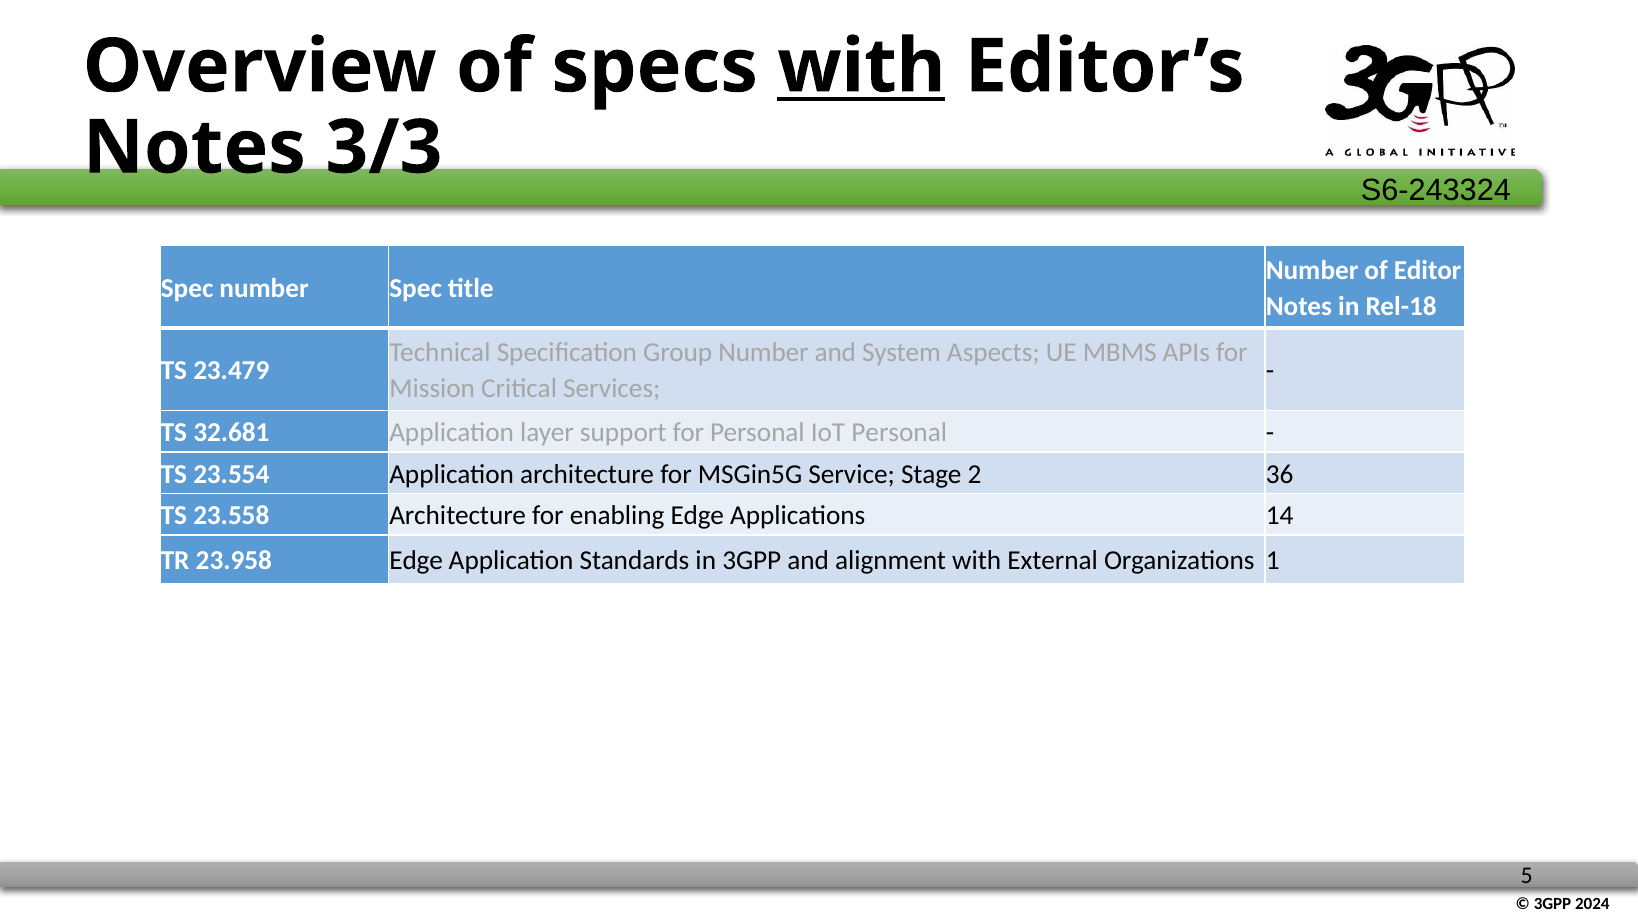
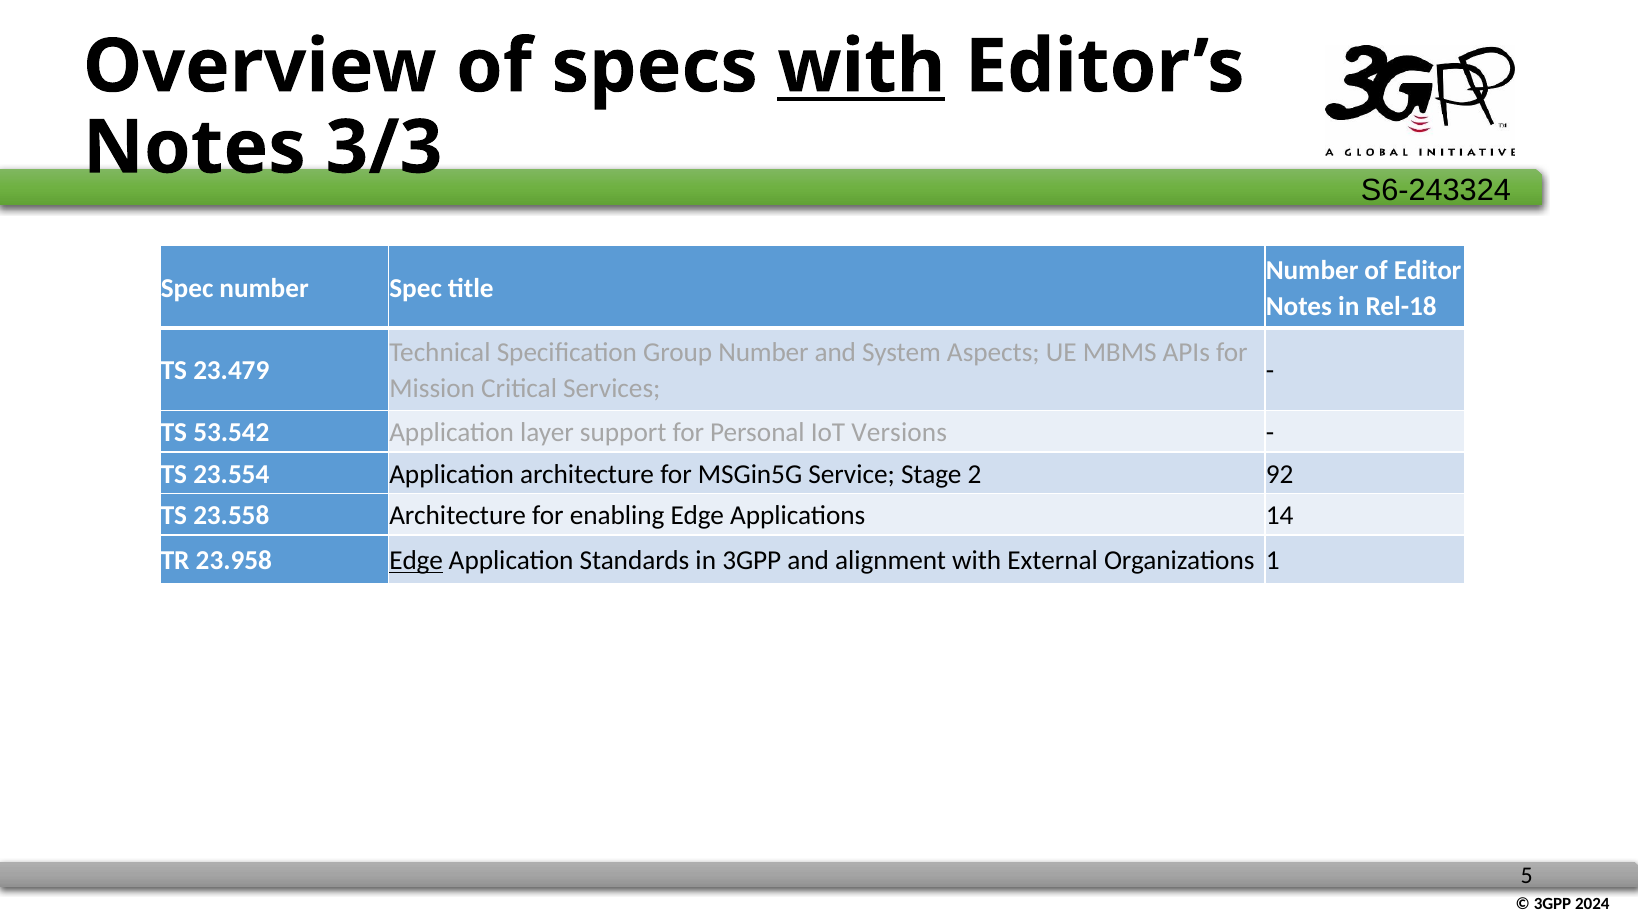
32.681: 32.681 -> 53.542
IoT Personal: Personal -> Versions
36: 36 -> 92
Edge at (416, 560) underline: none -> present
